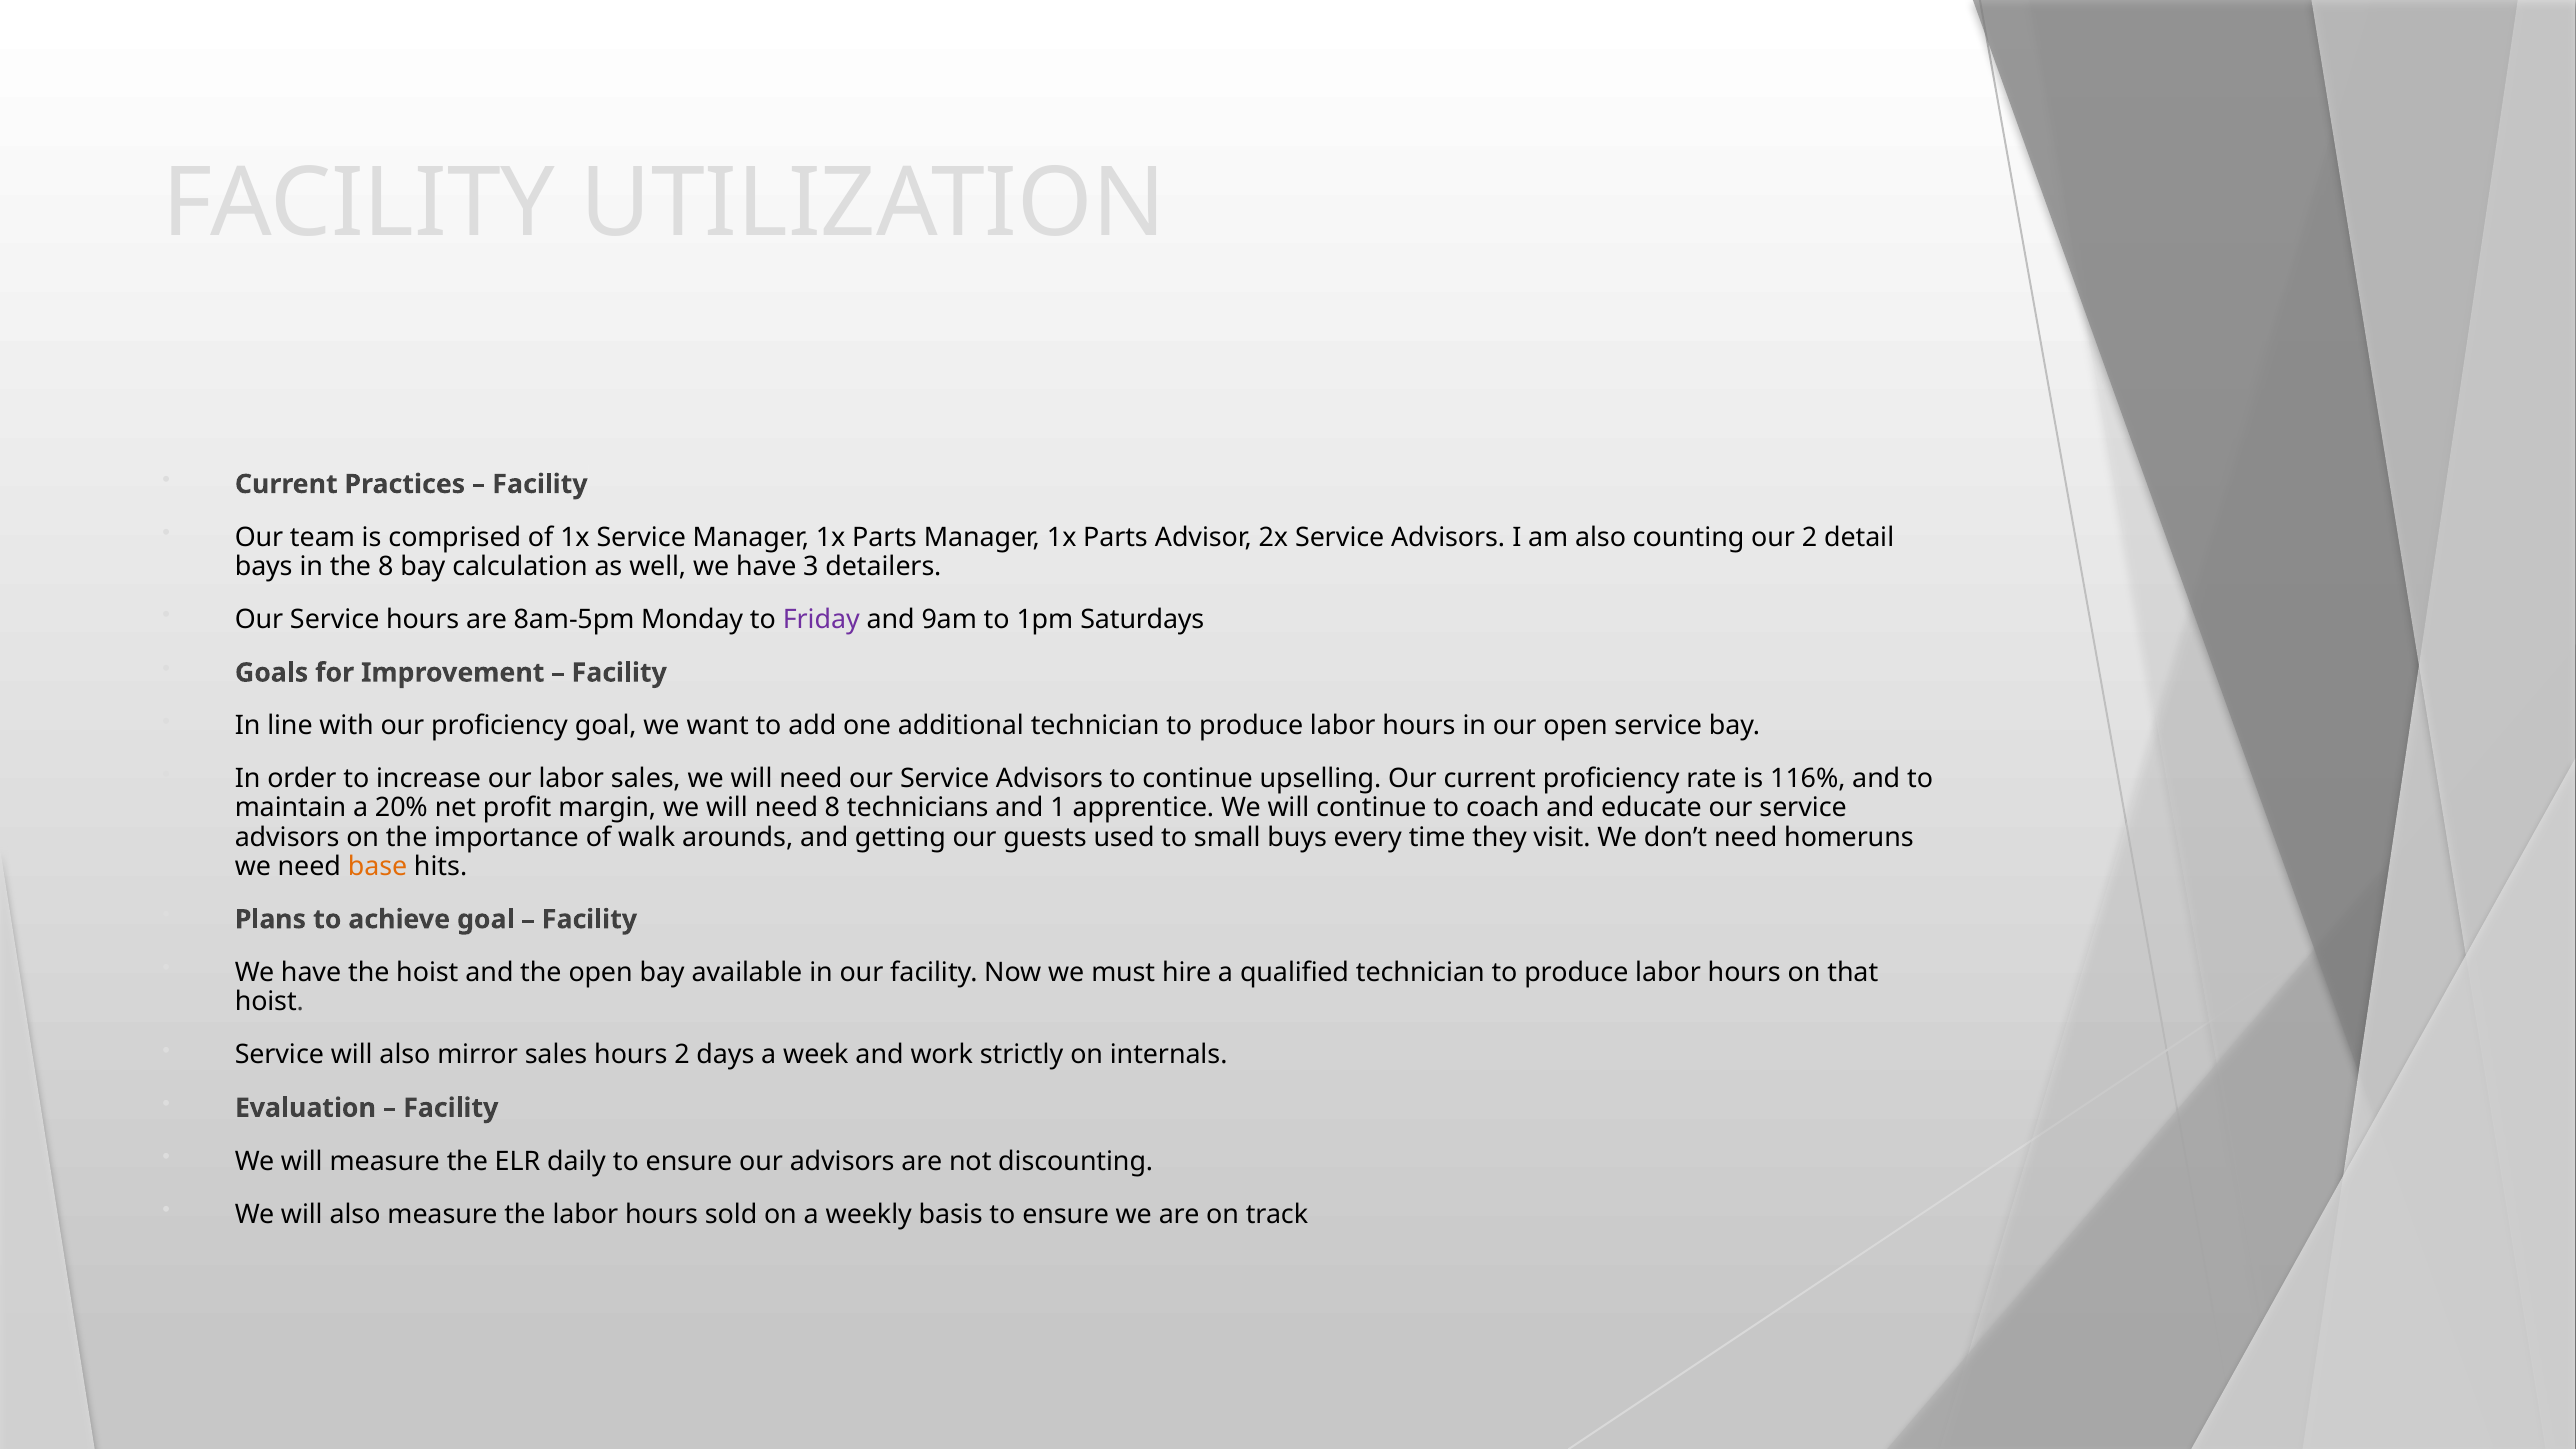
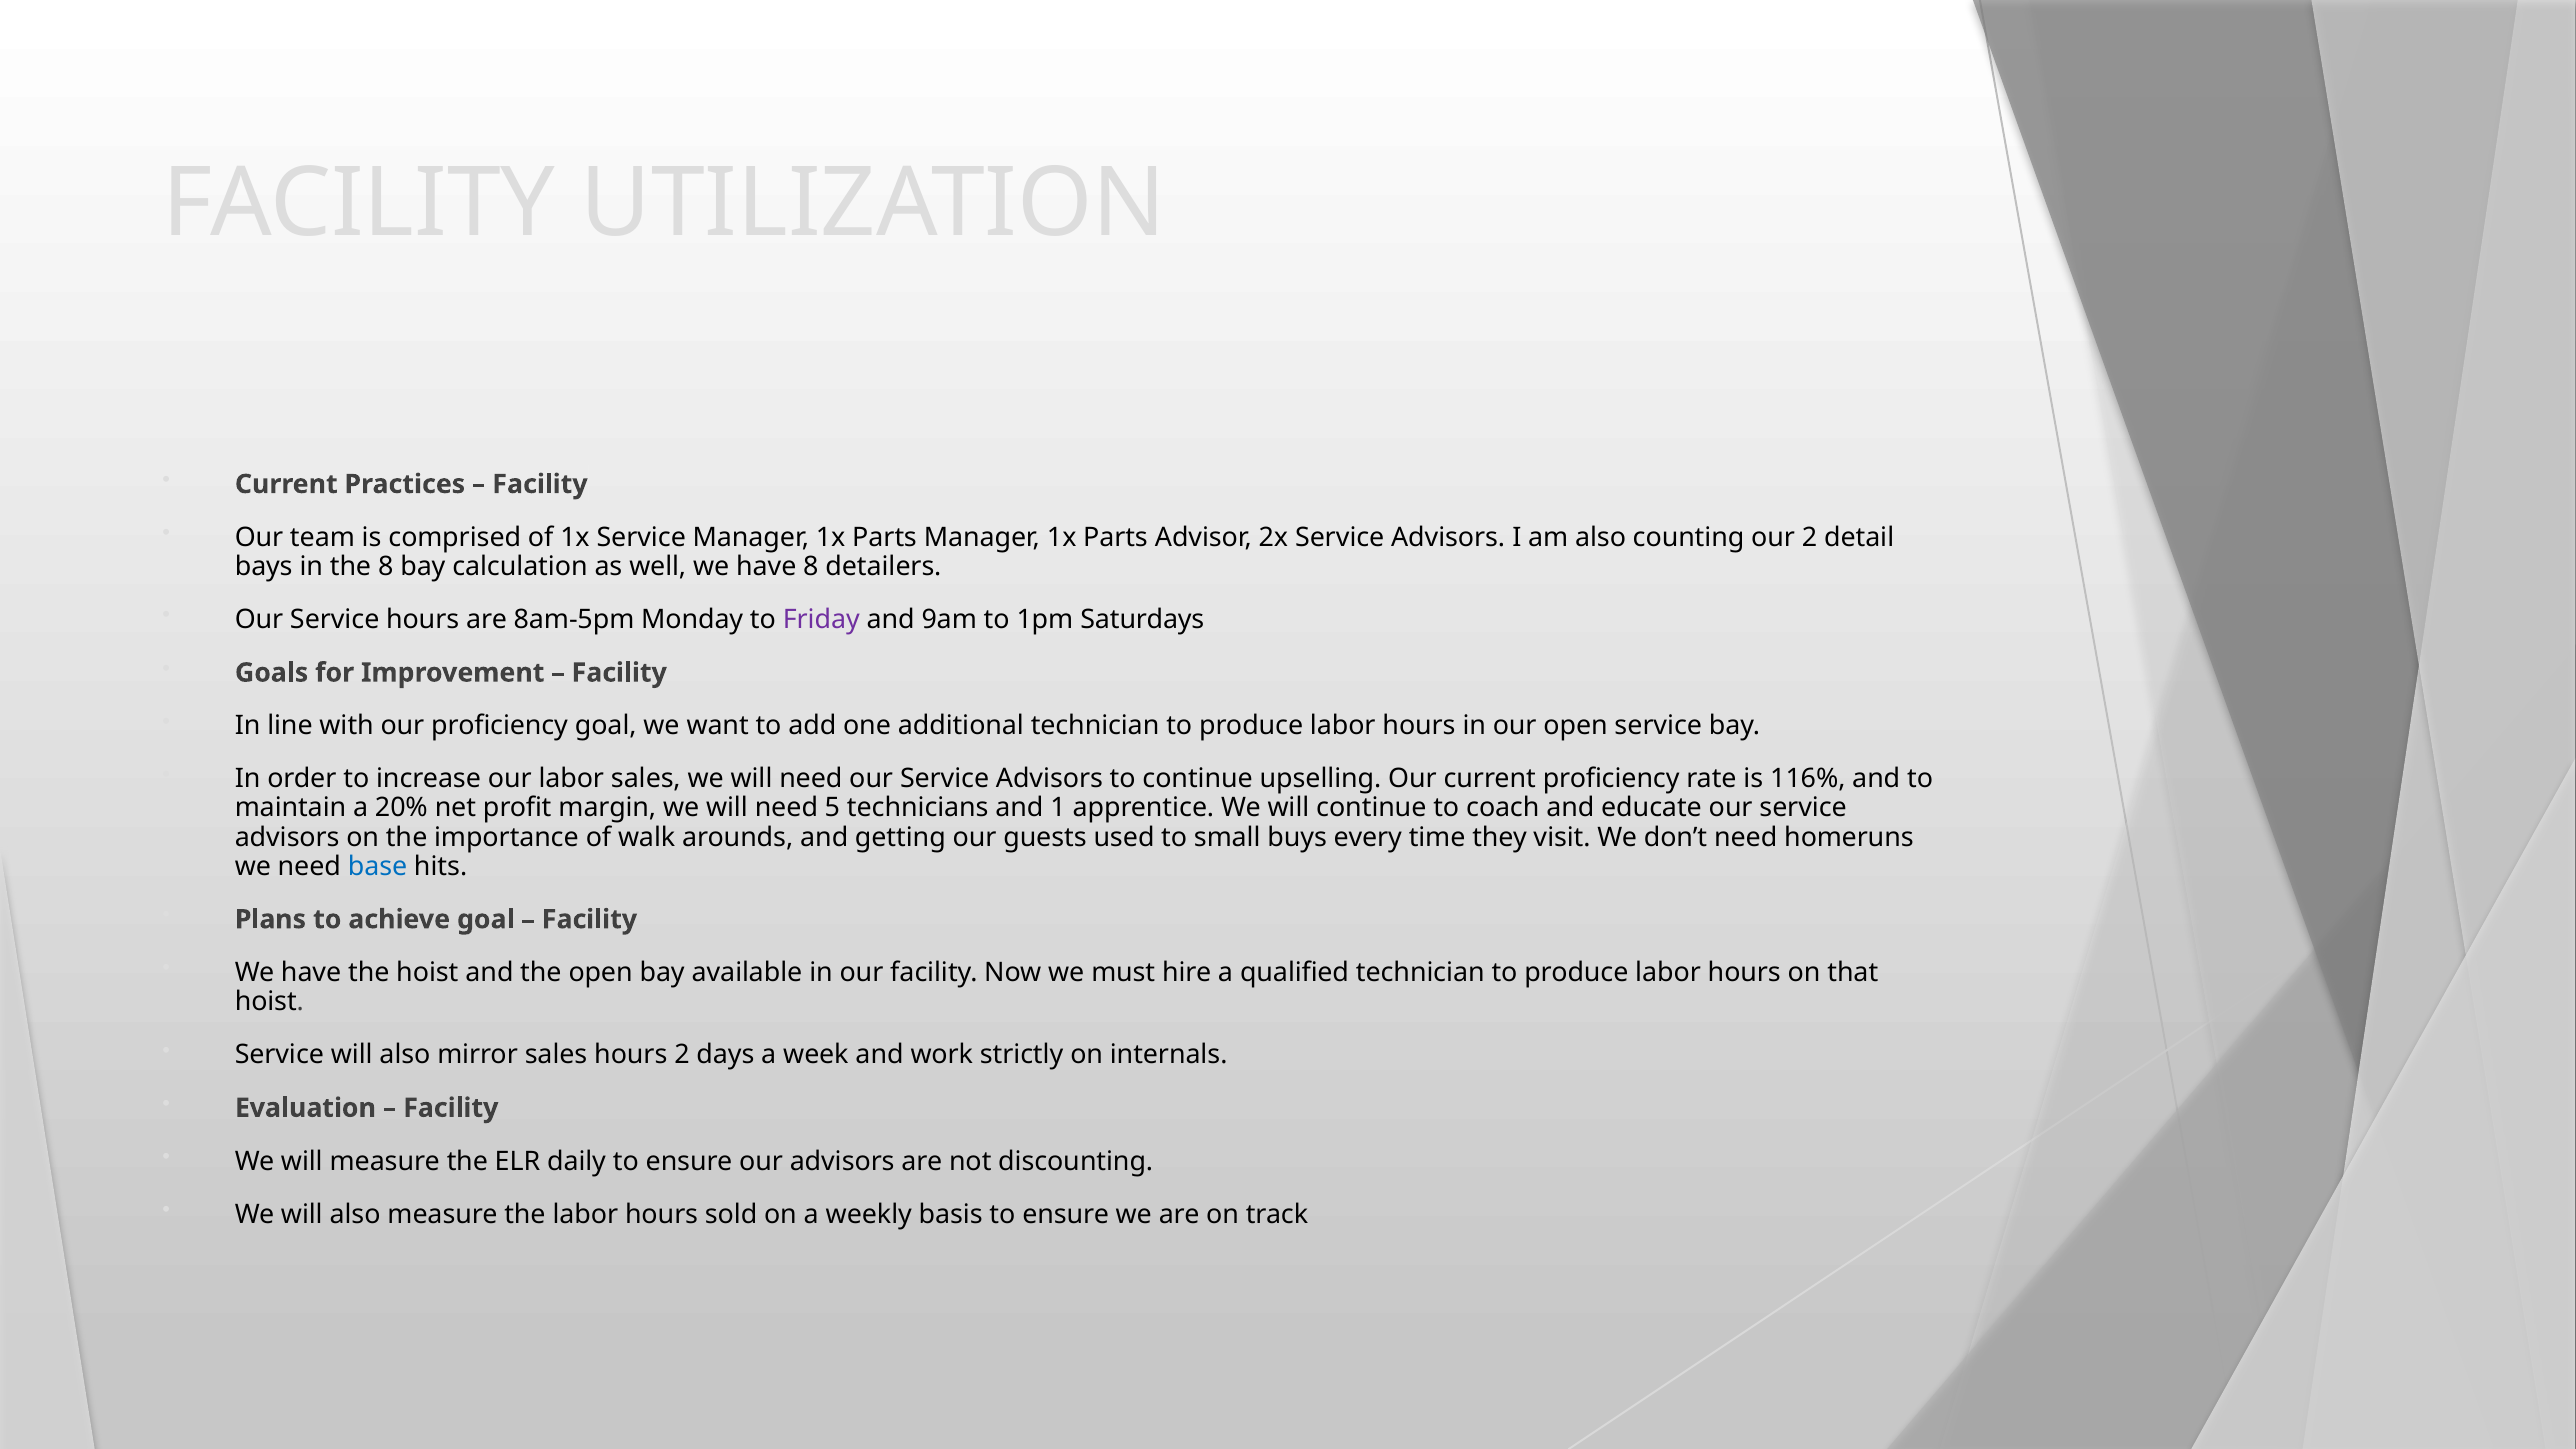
have 3: 3 -> 8
need 8: 8 -> 5
base colour: orange -> blue
